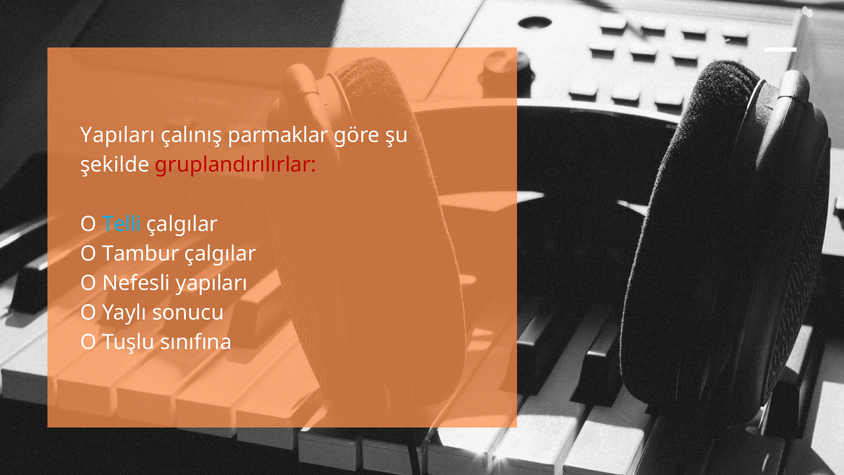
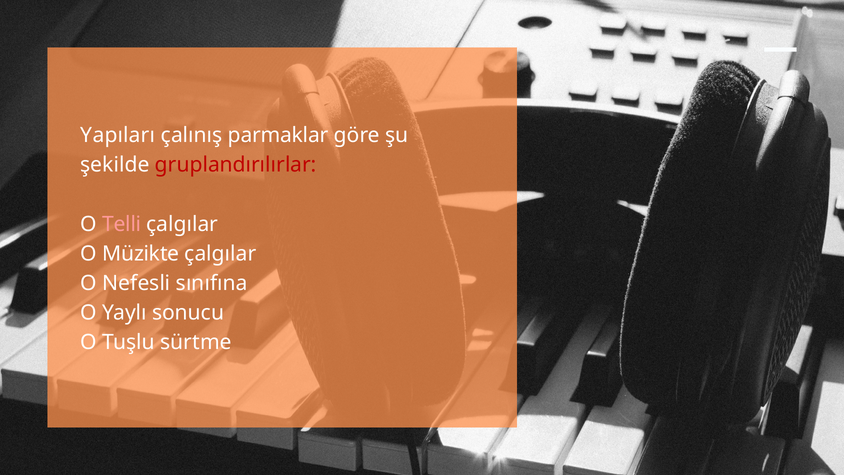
Telli colour: light blue -> pink
Tambur: Tambur -> Müzikte
Nefesli yapıları: yapıları -> sınıfına
sınıfına: sınıfına -> sürtme
